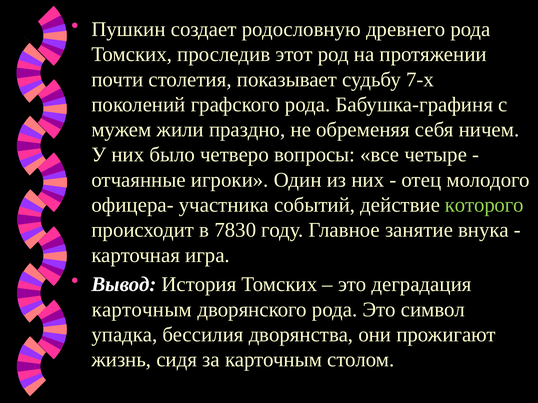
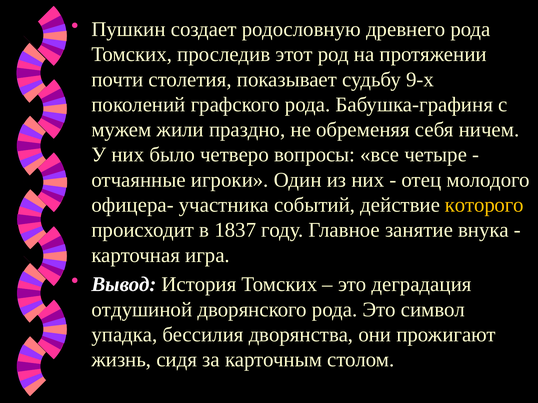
7-х: 7-х -> 9-х
которого colour: light green -> yellow
7830: 7830 -> 1837
карточным at (142, 310): карточным -> отдушиной
